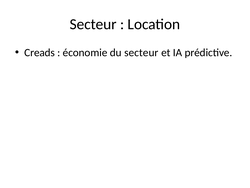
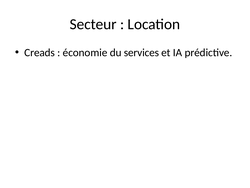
du secteur: secteur -> services
